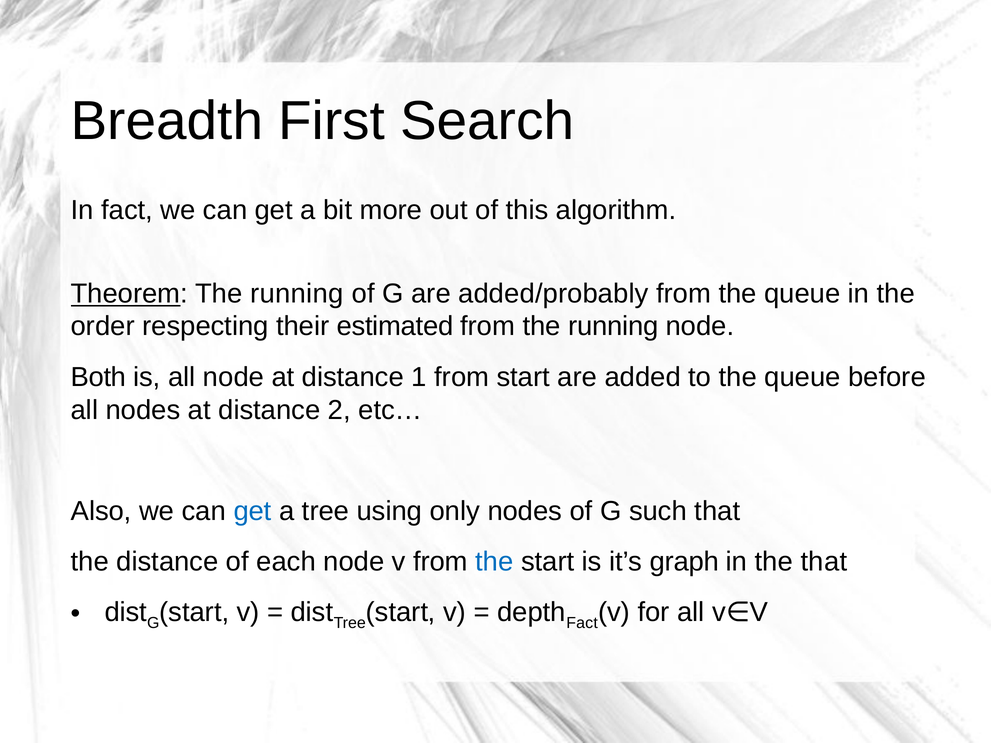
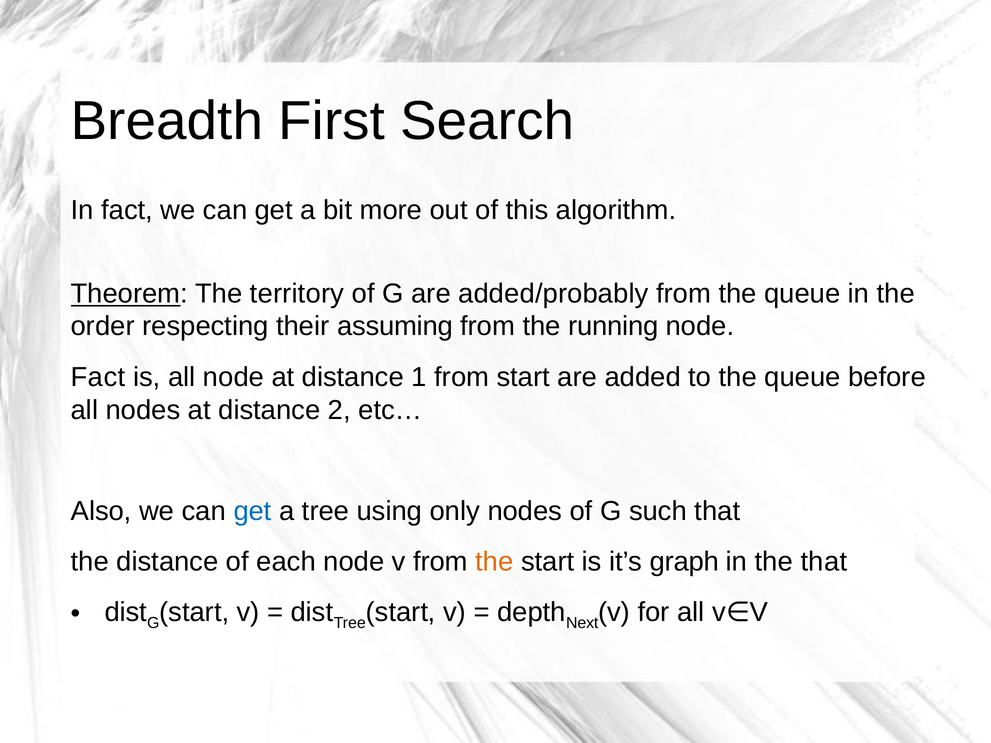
Theorem The running: running -> territory
estimated: estimated -> assuming
Both at (98, 377): Both -> Fact
the at (494, 562) colour: blue -> orange
depth Fact: Fact -> Next
